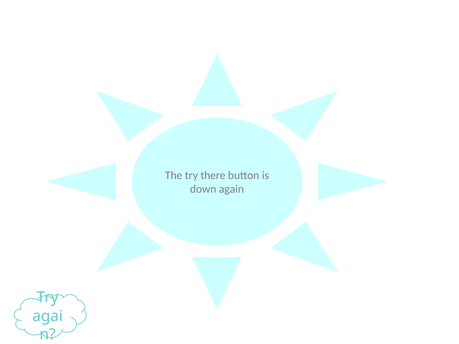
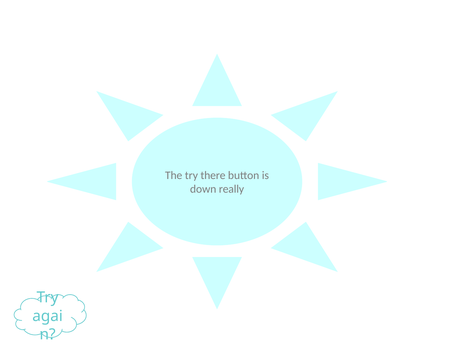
again: again -> really
